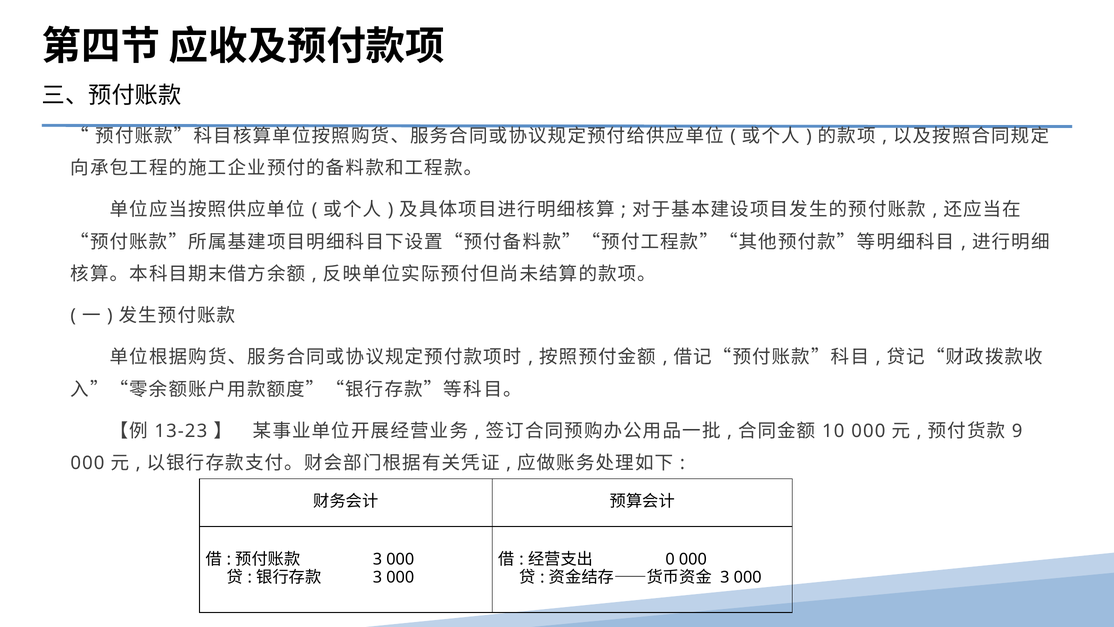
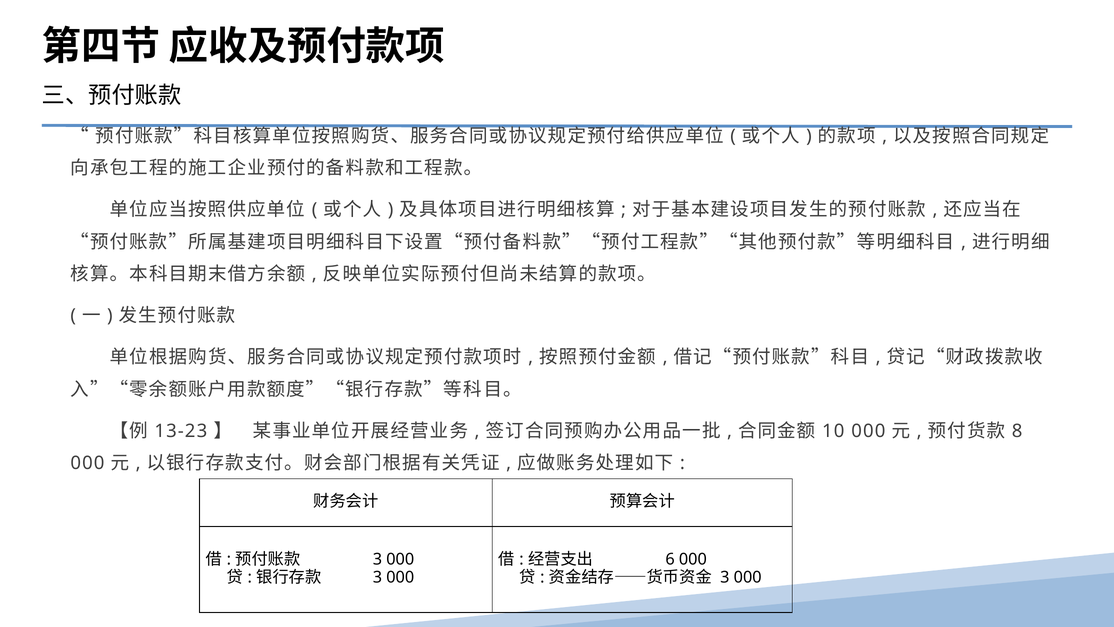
9: 9 -> 8
0: 0 -> 6
